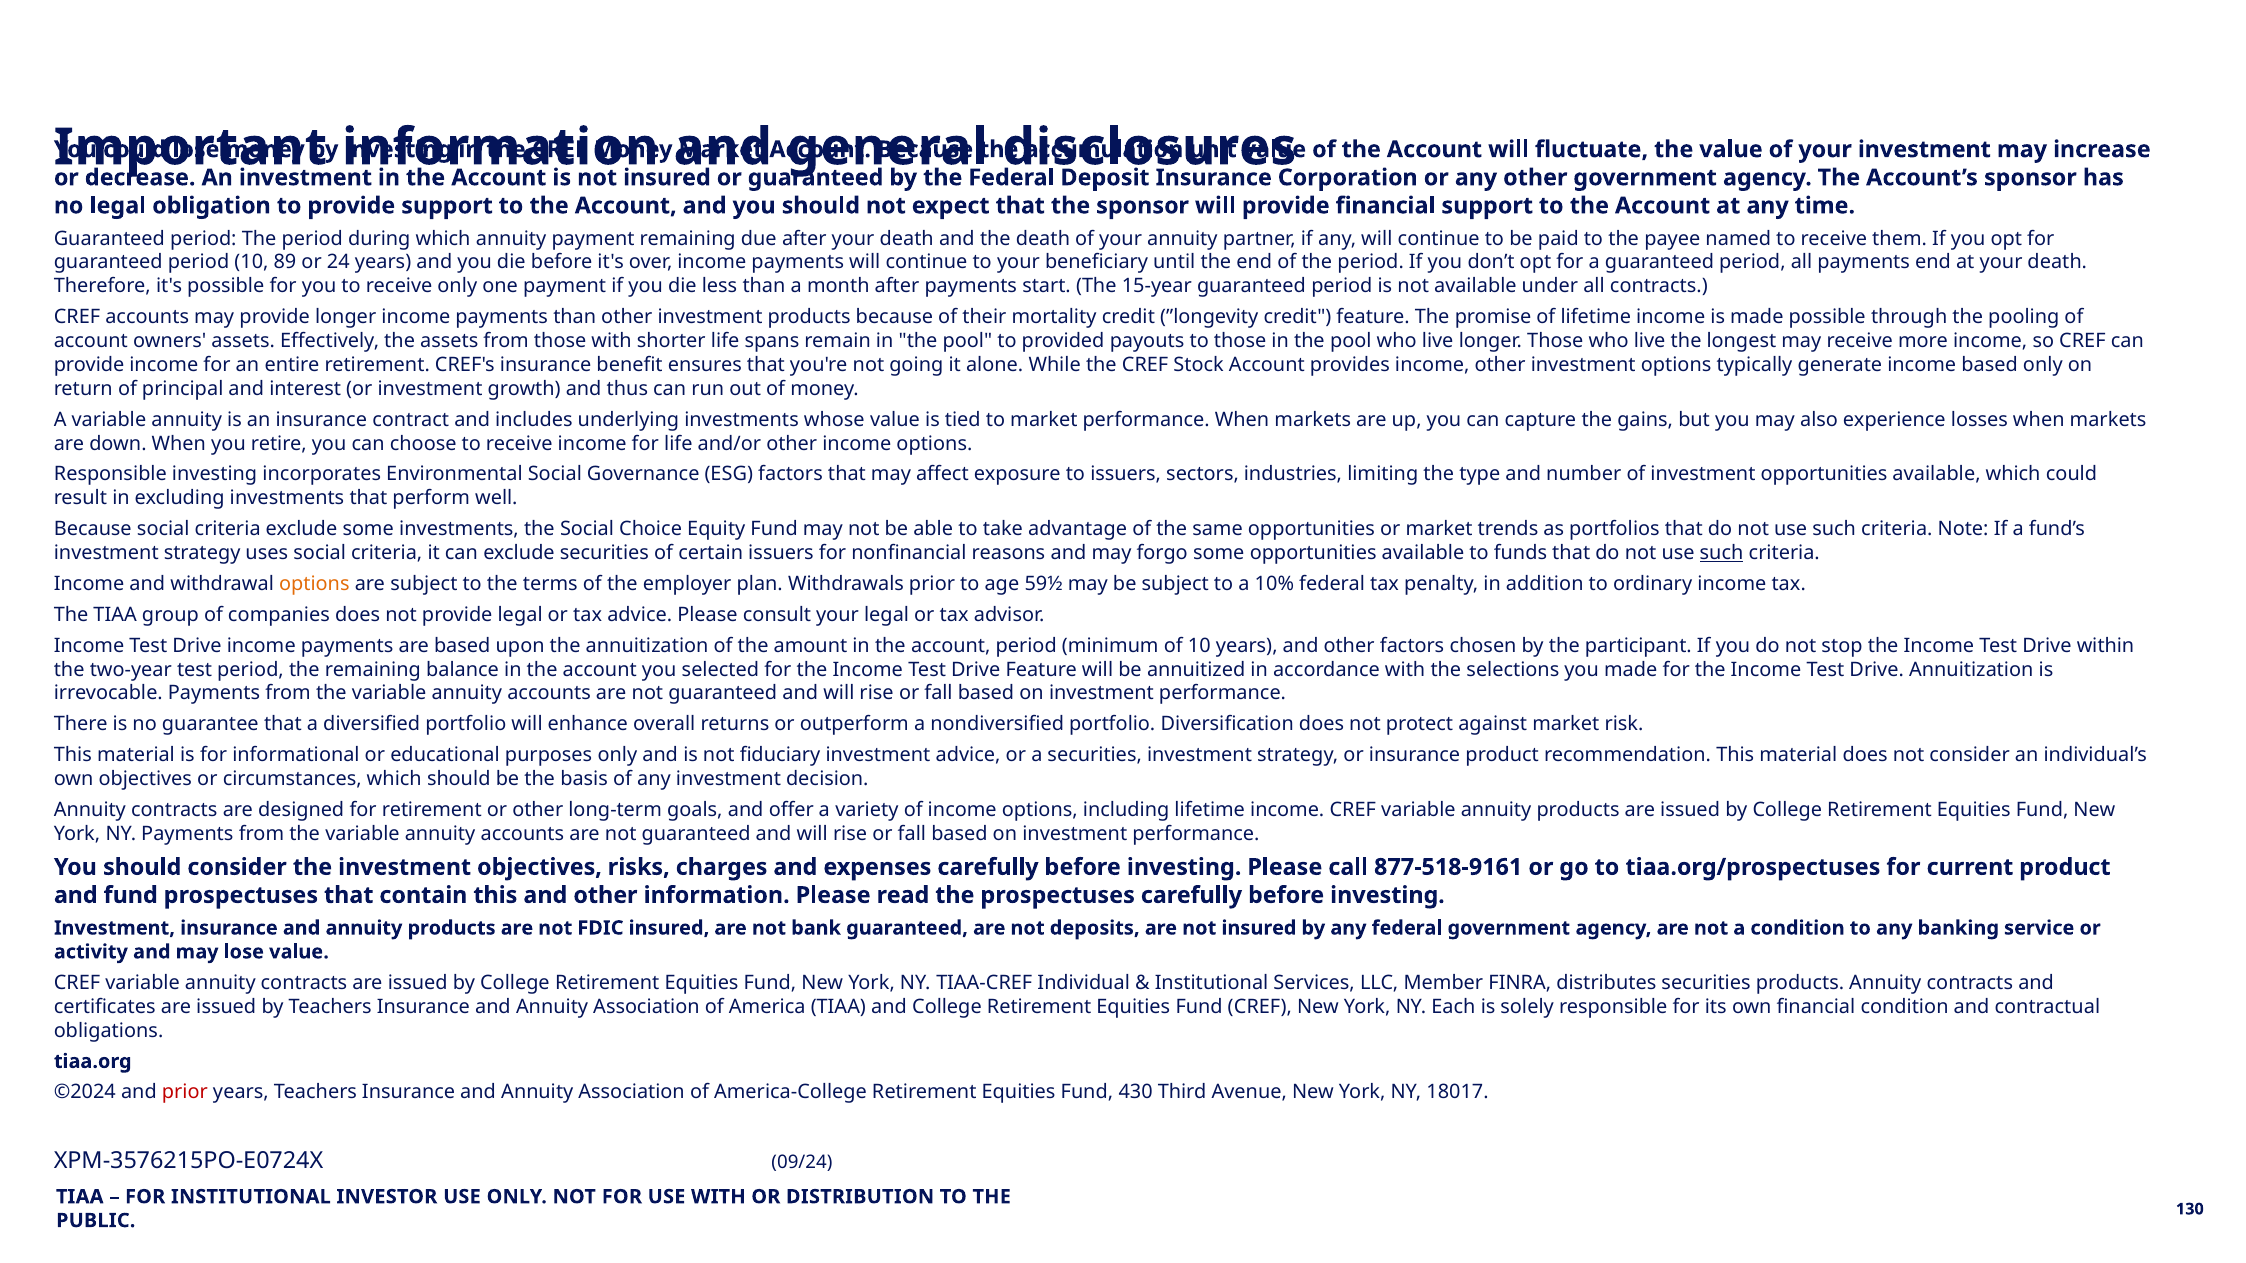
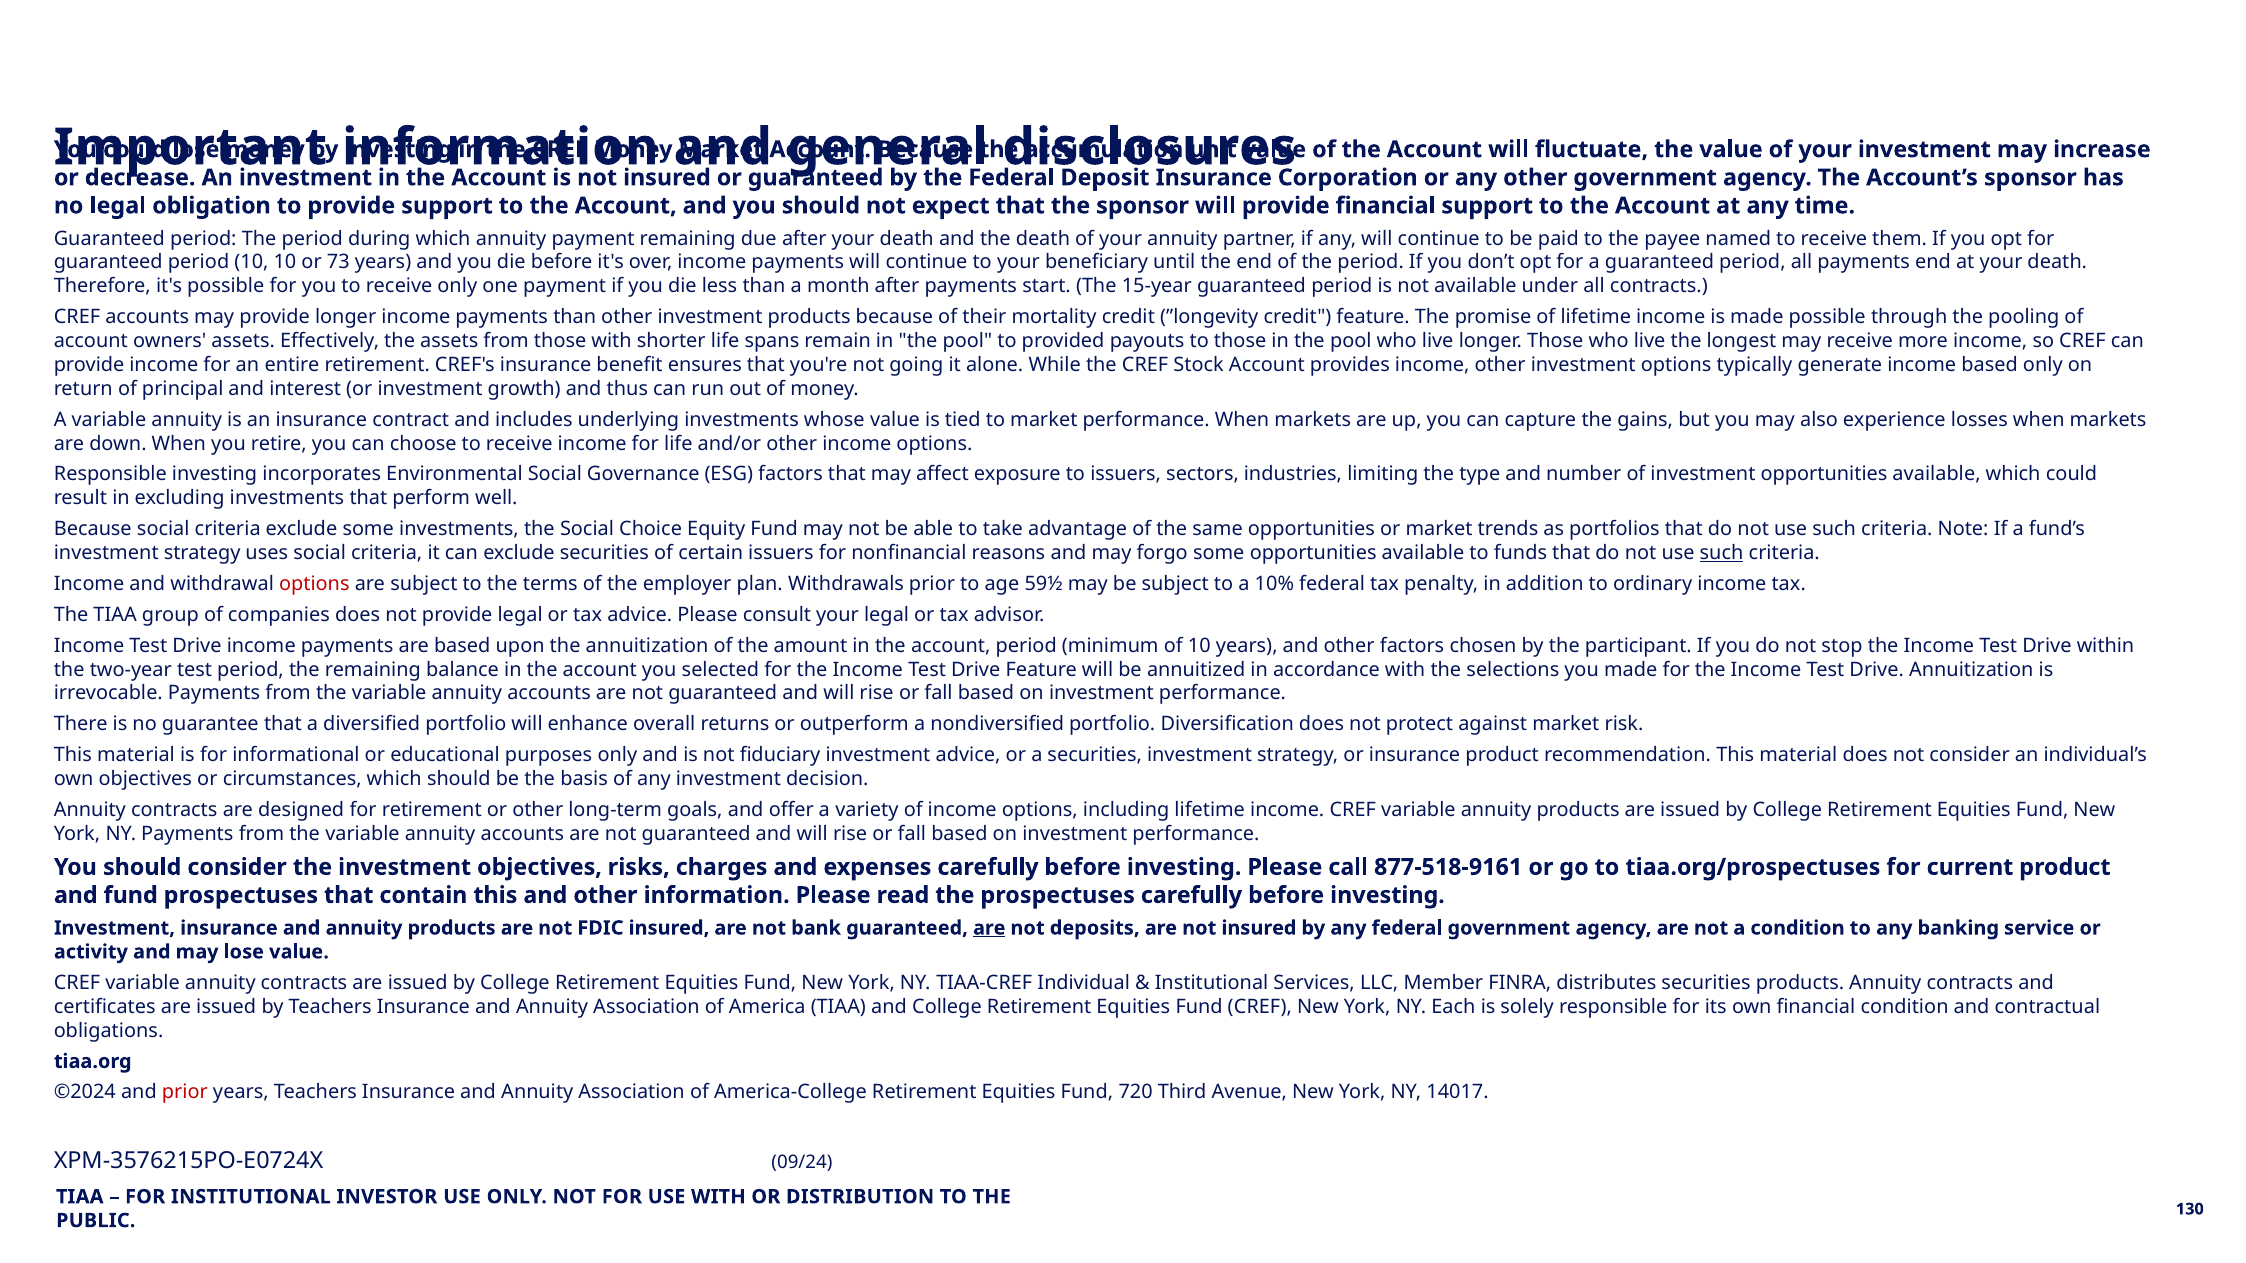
10 89: 89 -> 10
24: 24 -> 73
options at (314, 584) colour: orange -> red
are at (989, 928) underline: none -> present
430: 430 -> 720
18017: 18017 -> 14017
